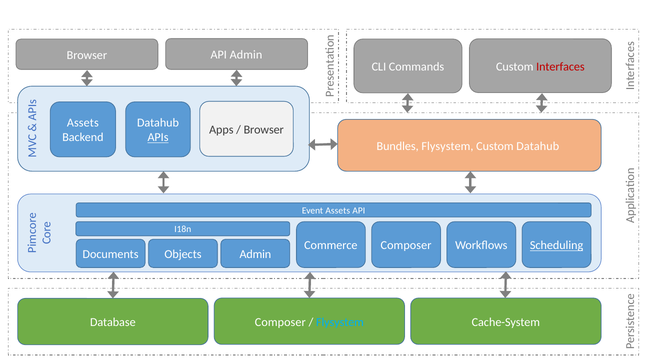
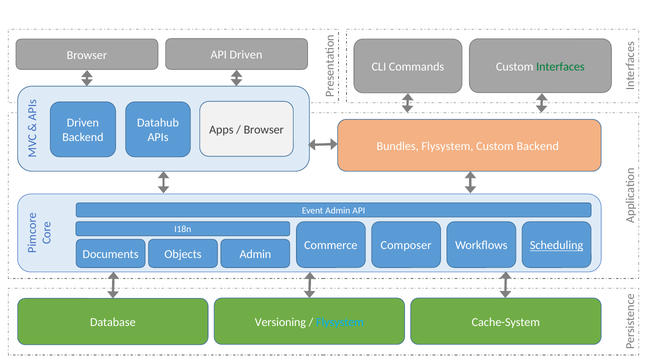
Browser API Admin: Admin -> Driven
Interfaces colour: red -> green
Assets at (83, 123): Assets -> Driven
APIs underline: present -> none
Custom Datahub: Datahub -> Backend
Event Assets: Assets -> Admin
Database Composer: Composer -> Versioning
